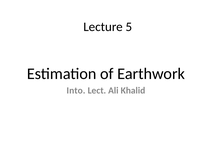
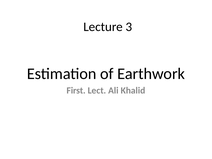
5: 5 -> 3
Into: Into -> First
